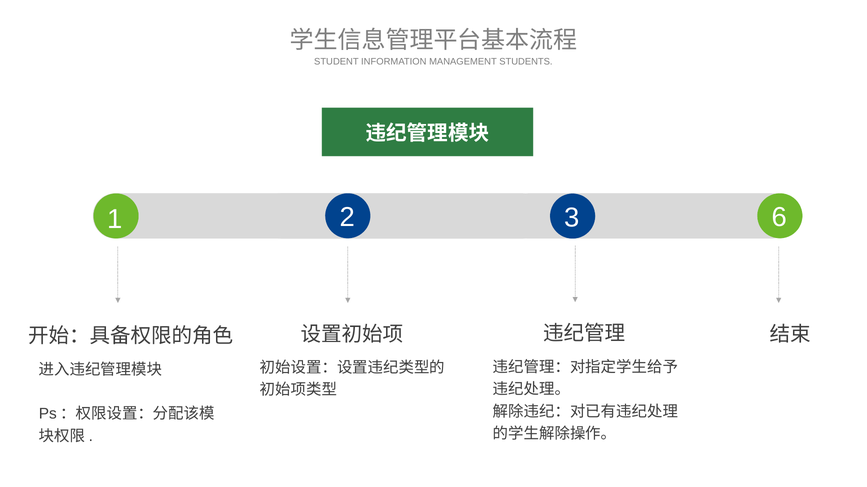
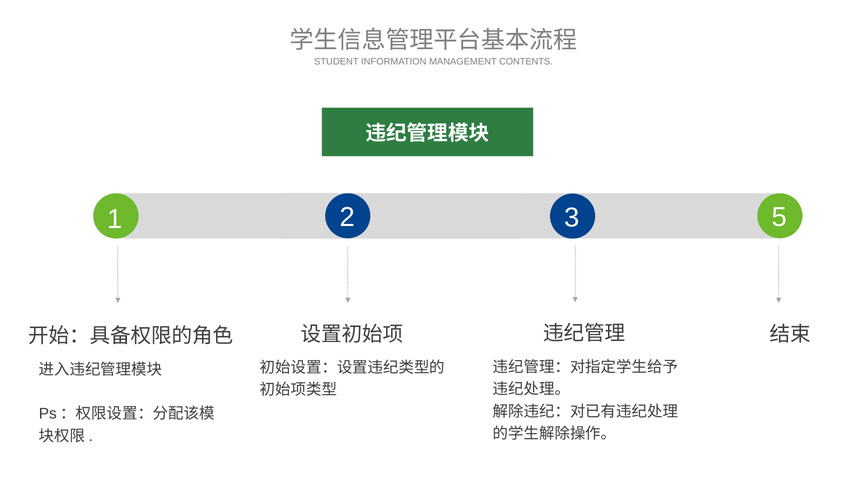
STUDENTS: STUDENTS -> CONTENTS
6: 6 -> 5
